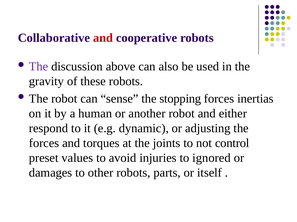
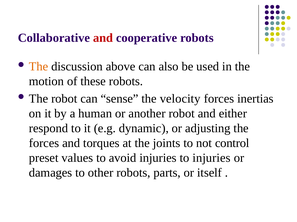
The at (39, 67) colour: purple -> orange
gravity: gravity -> motion
stopping: stopping -> velocity
to ignored: ignored -> injuries
